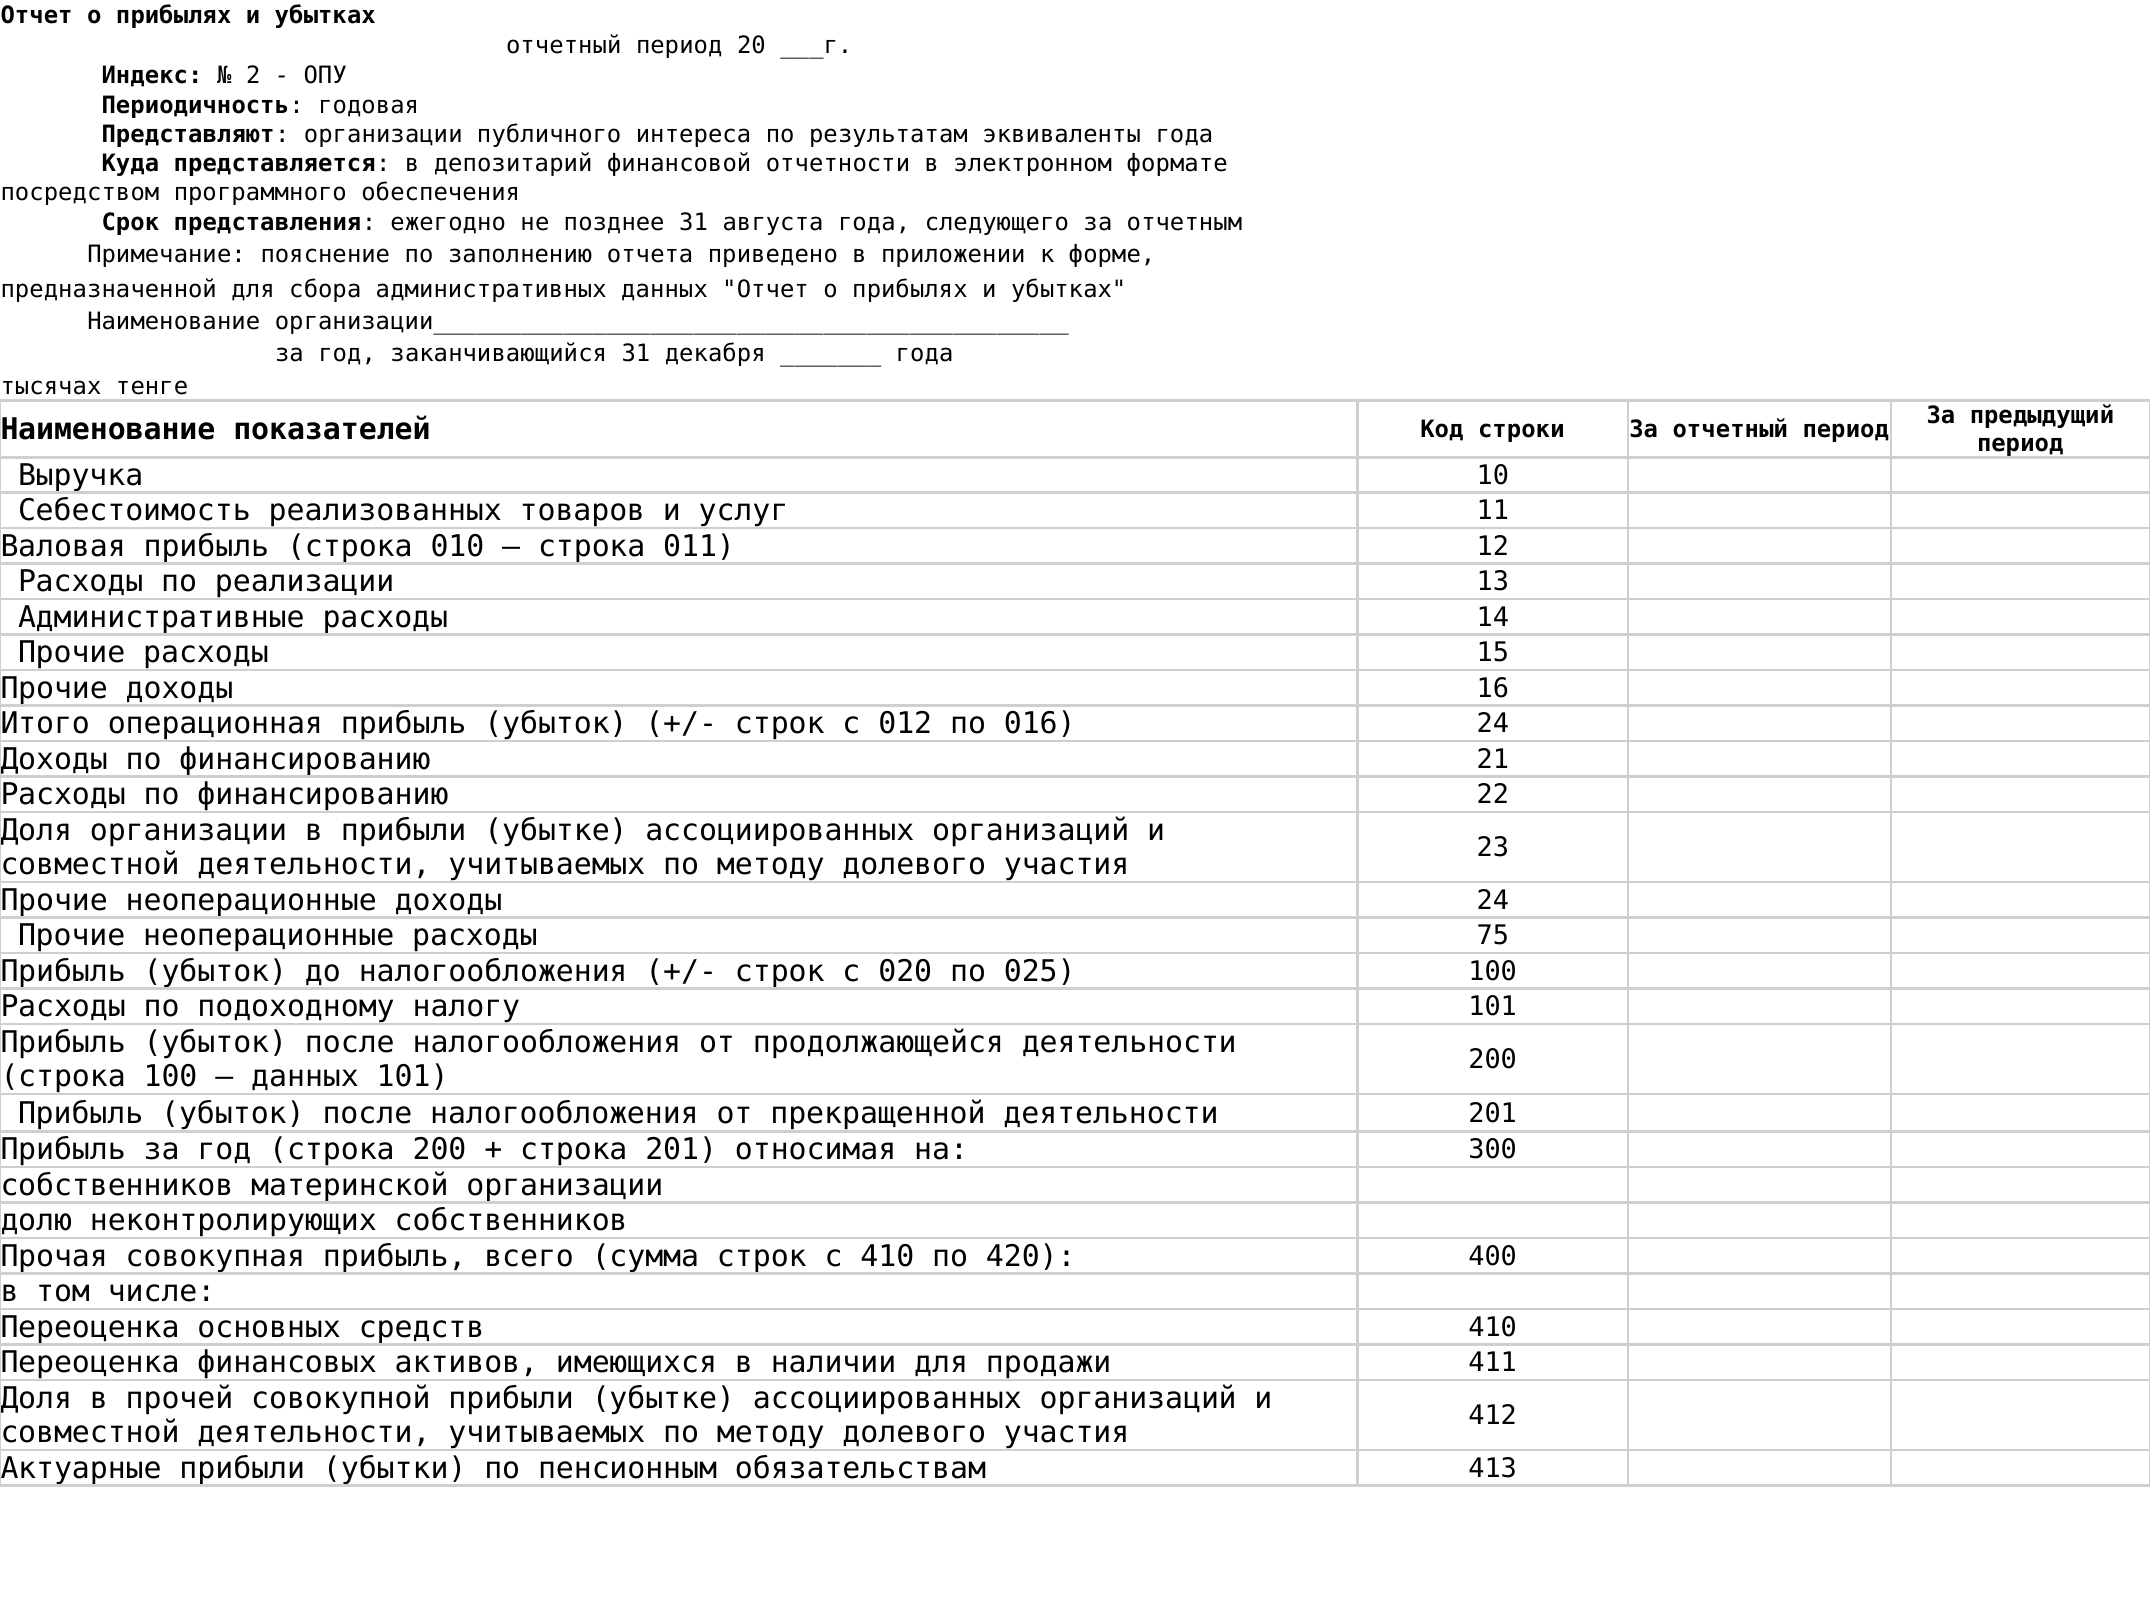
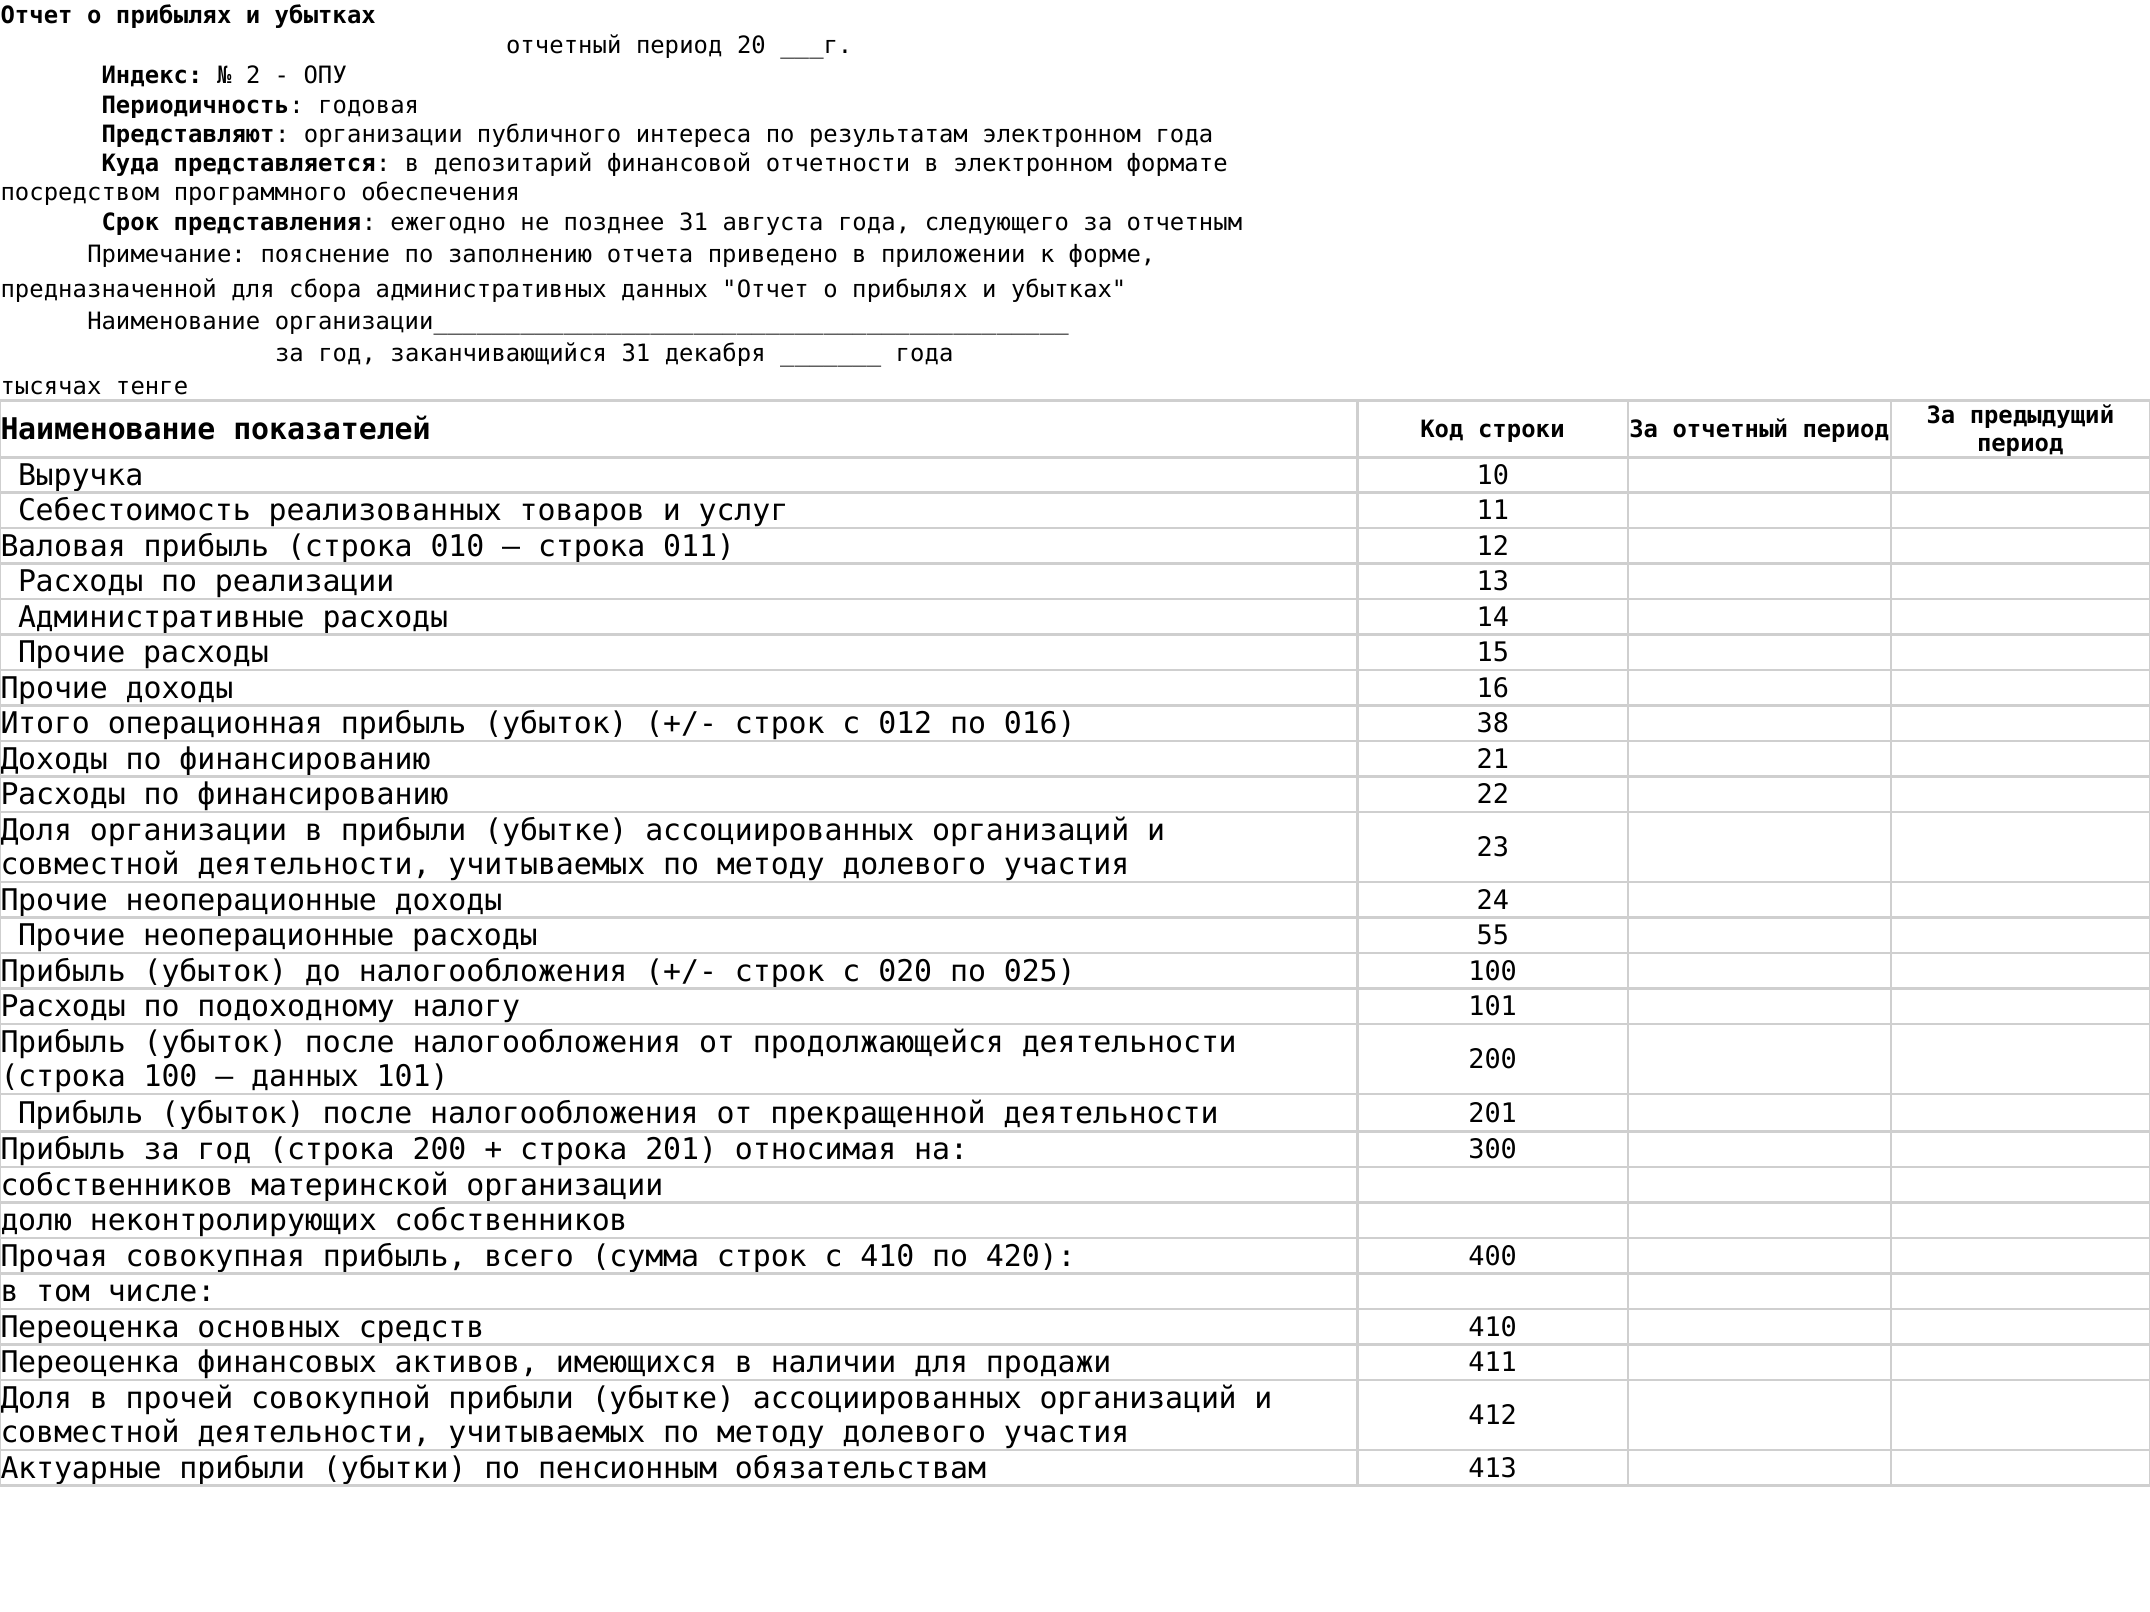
результатам эквиваленты: эквиваленты -> электронном
016 24: 24 -> 38
75: 75 -> 55
